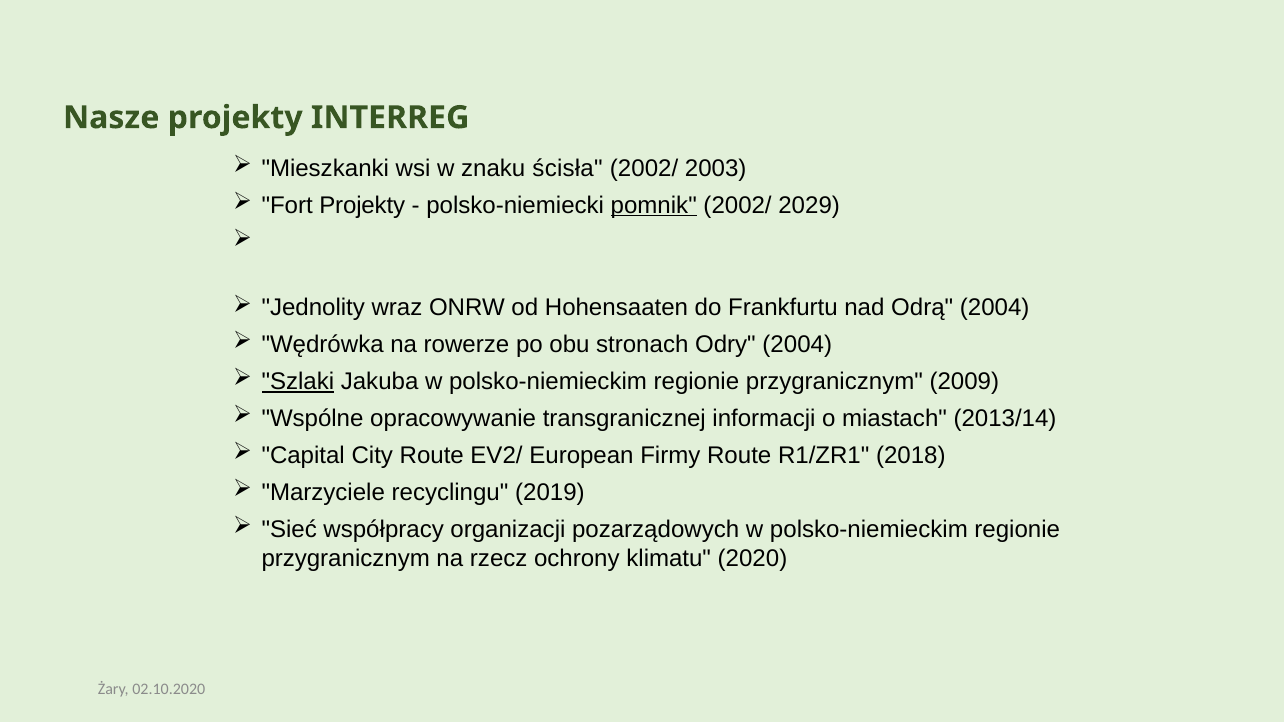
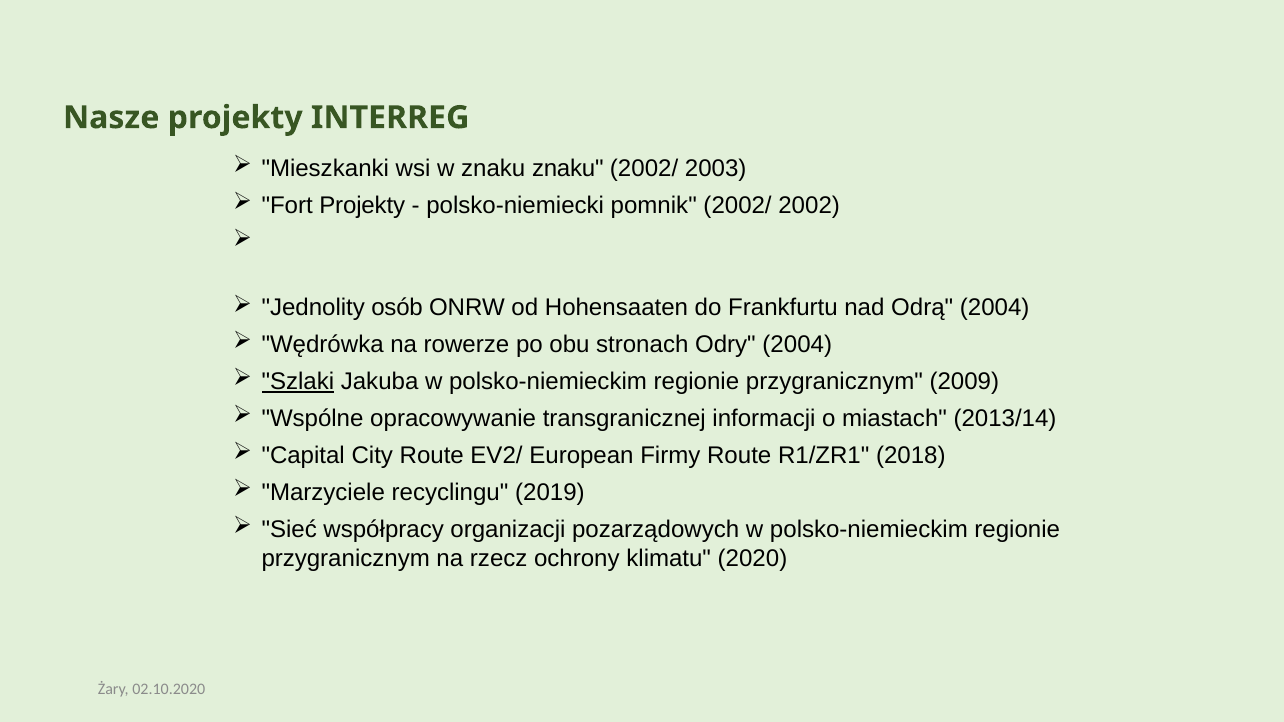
znaku ścisła: ścisła -> znaku
pomnik underline: present -> none
2029: 2029 -> 2002
wraz: wraz -> osób
